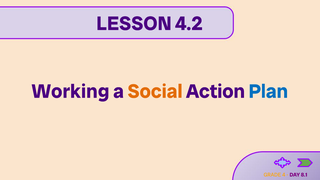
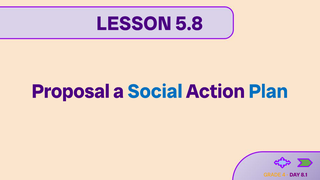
4.2: 4.2 -> 5.8
Working: Working -> Proposal
Social colour: orange -> blue
